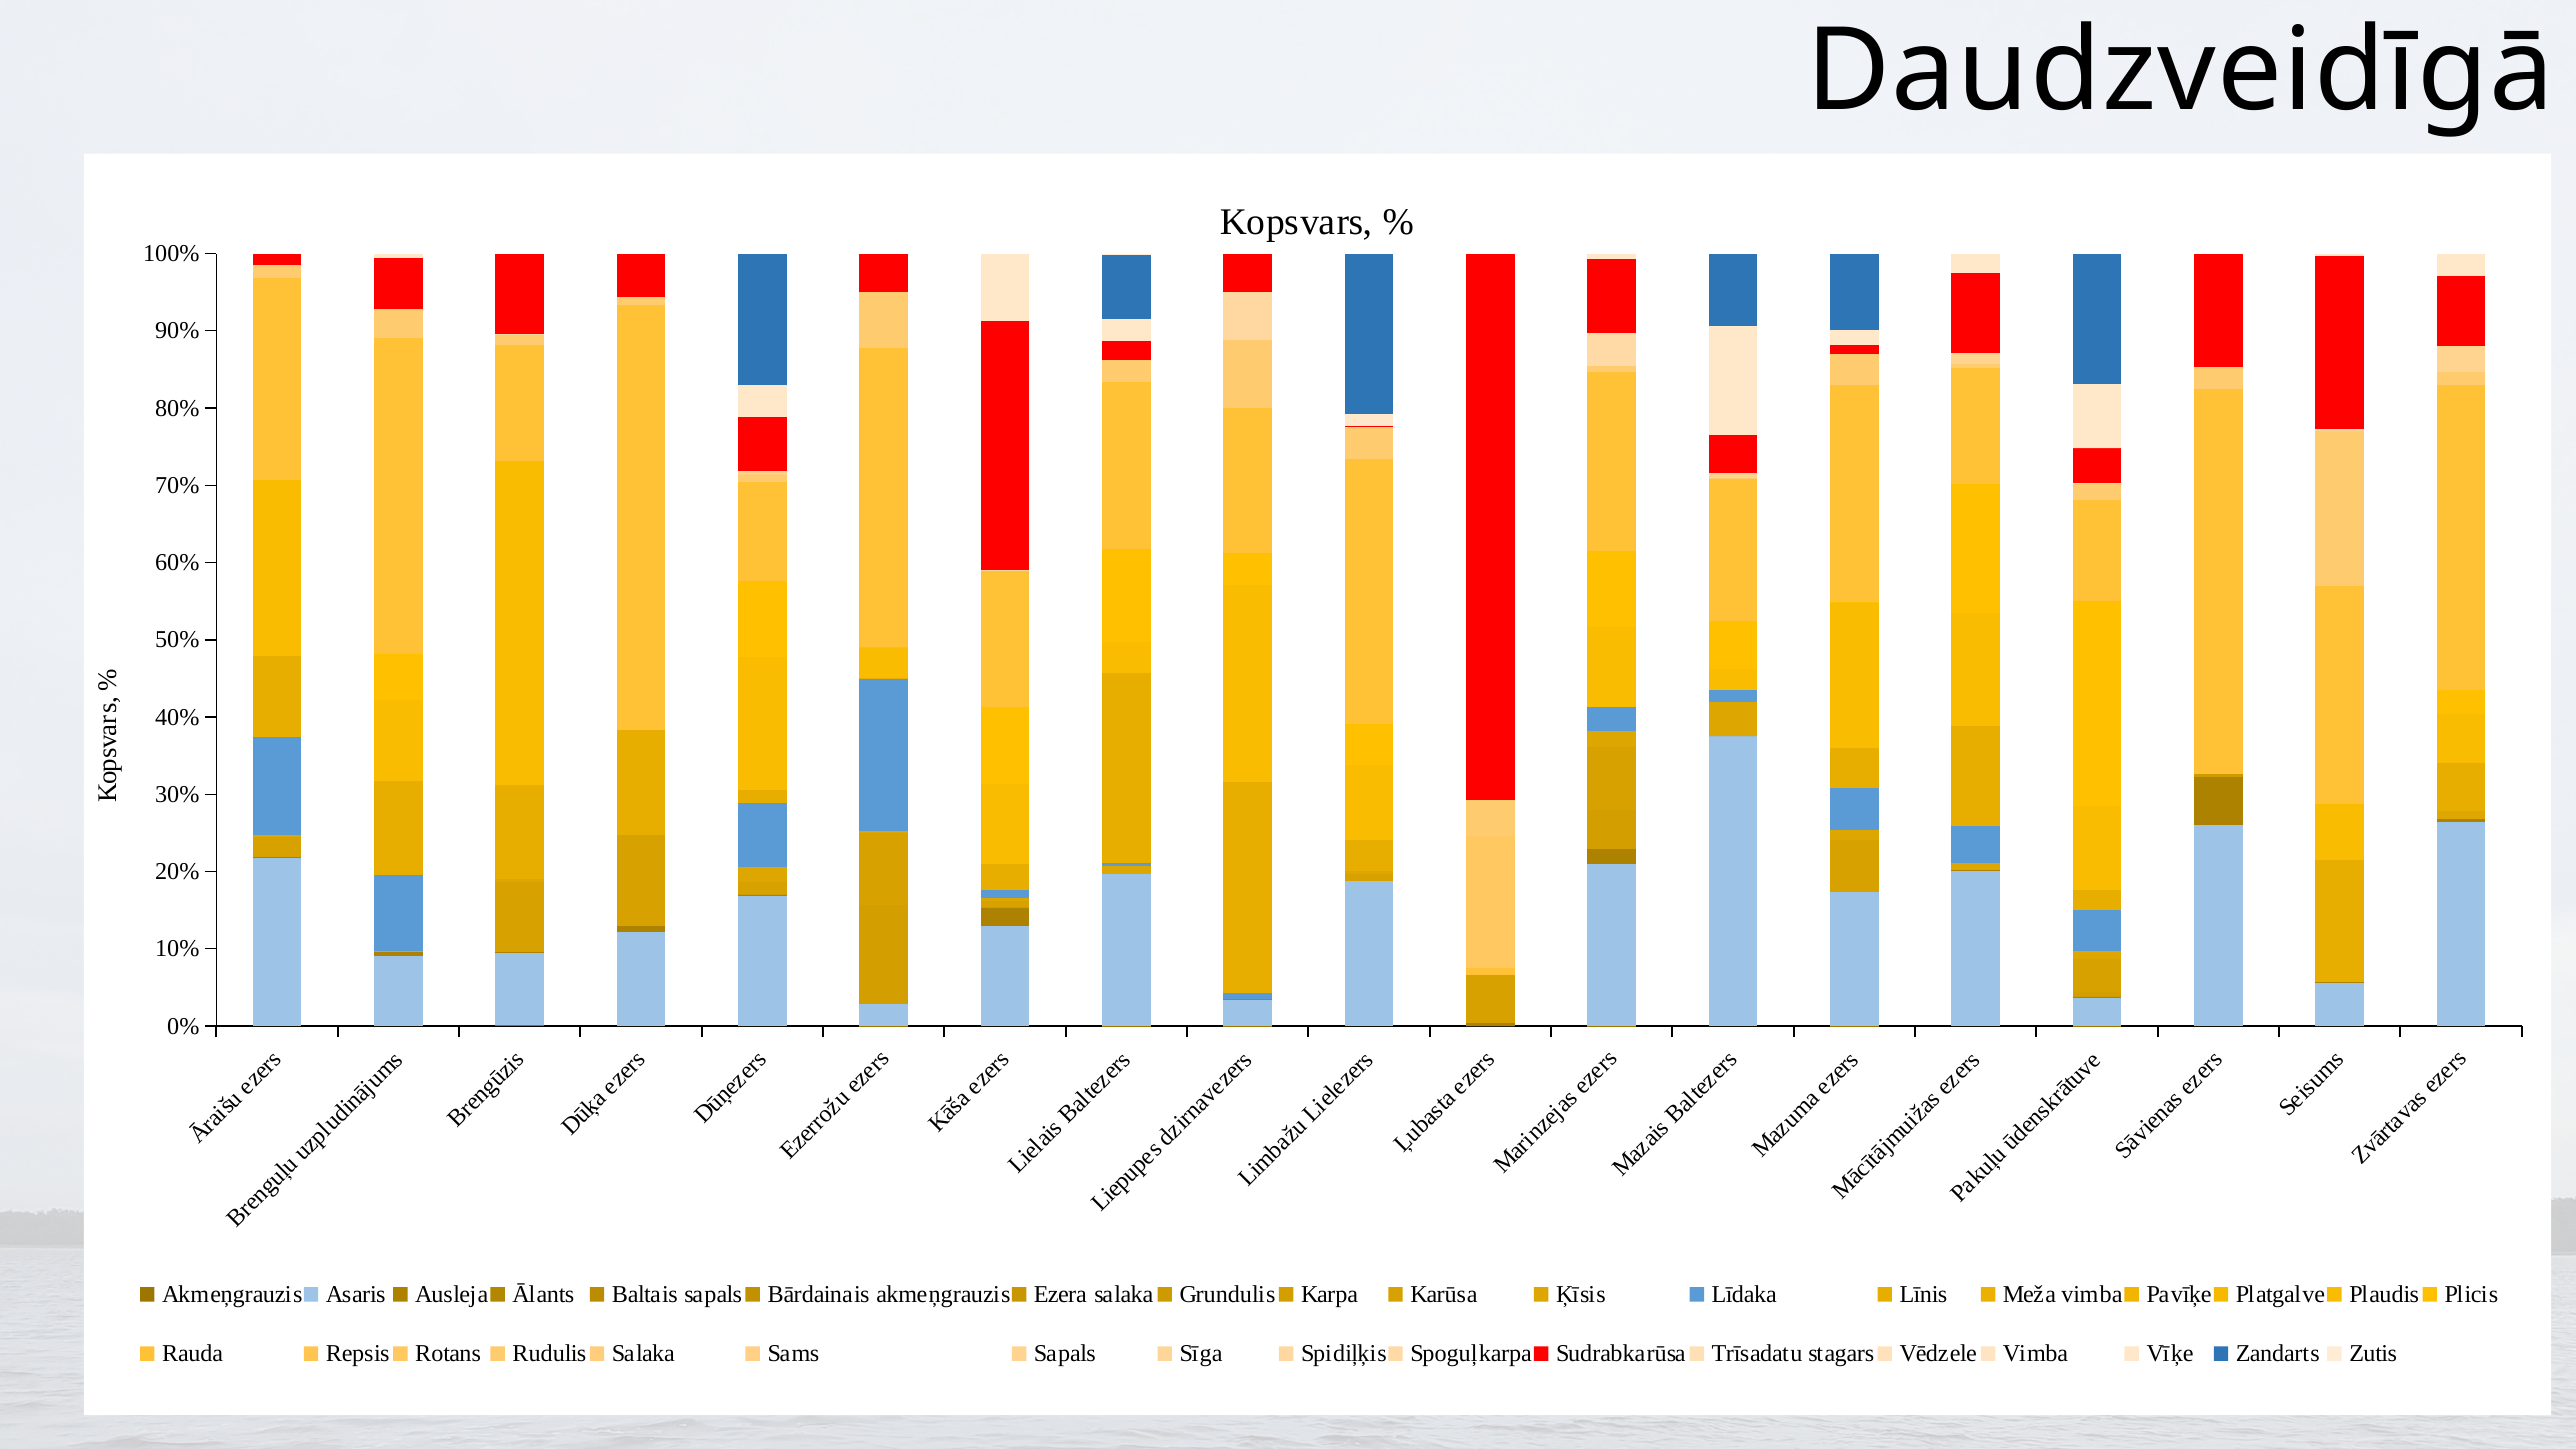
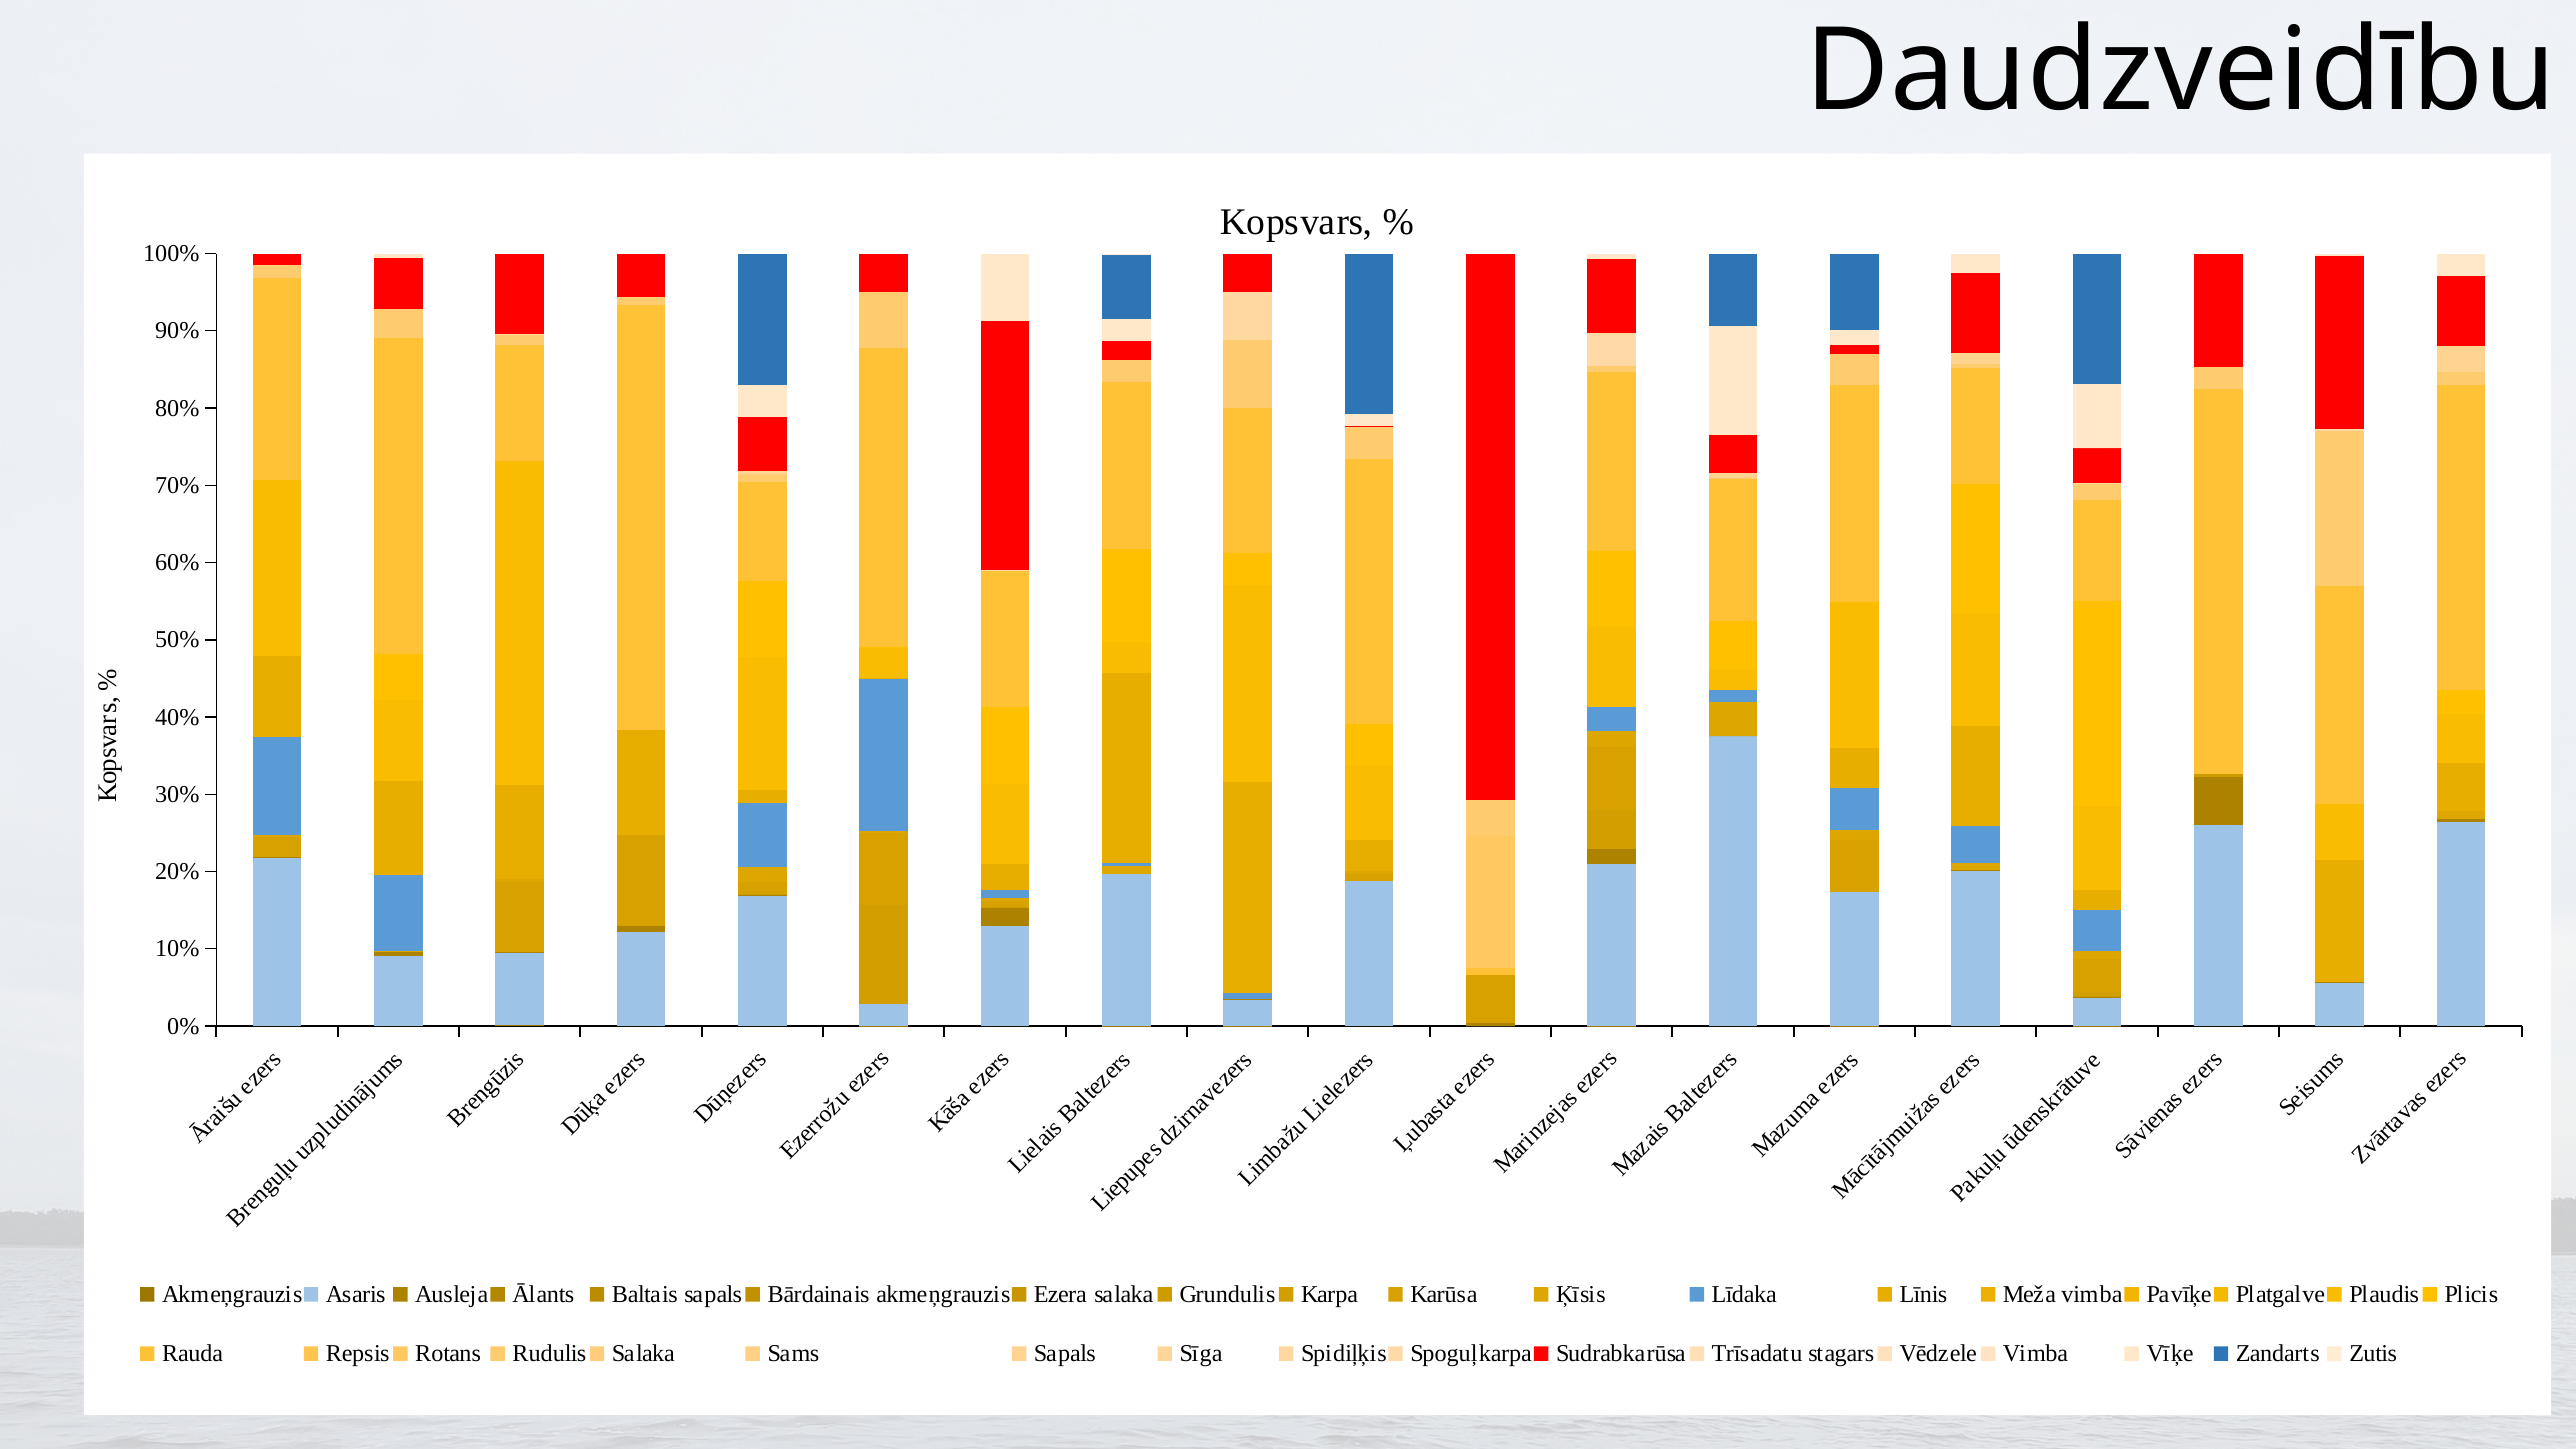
Daudzveidīgā: Daudzveidīgā -> Daudzveidību
